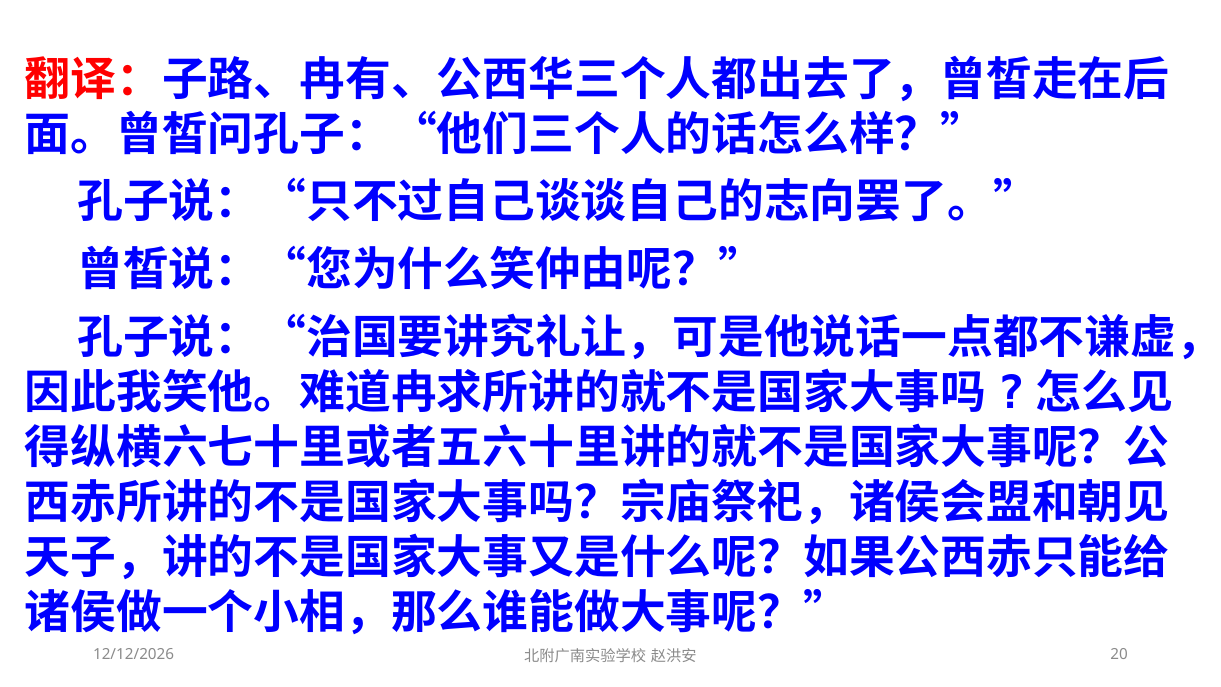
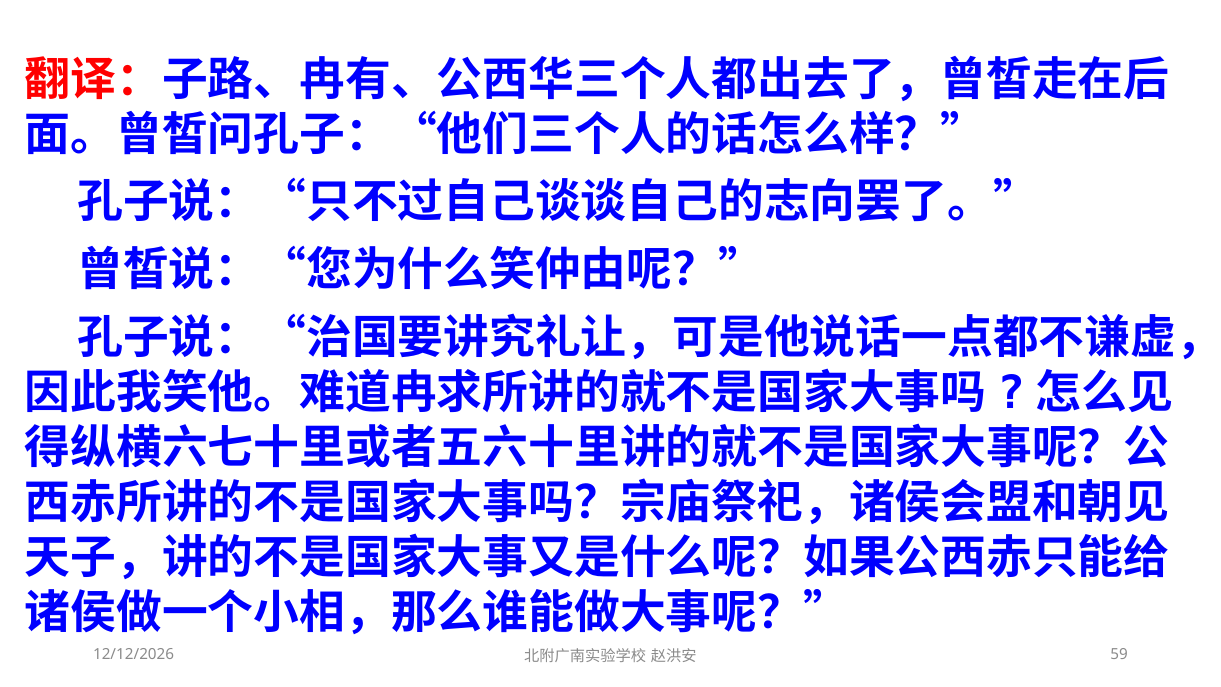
20: 20 -> 59
